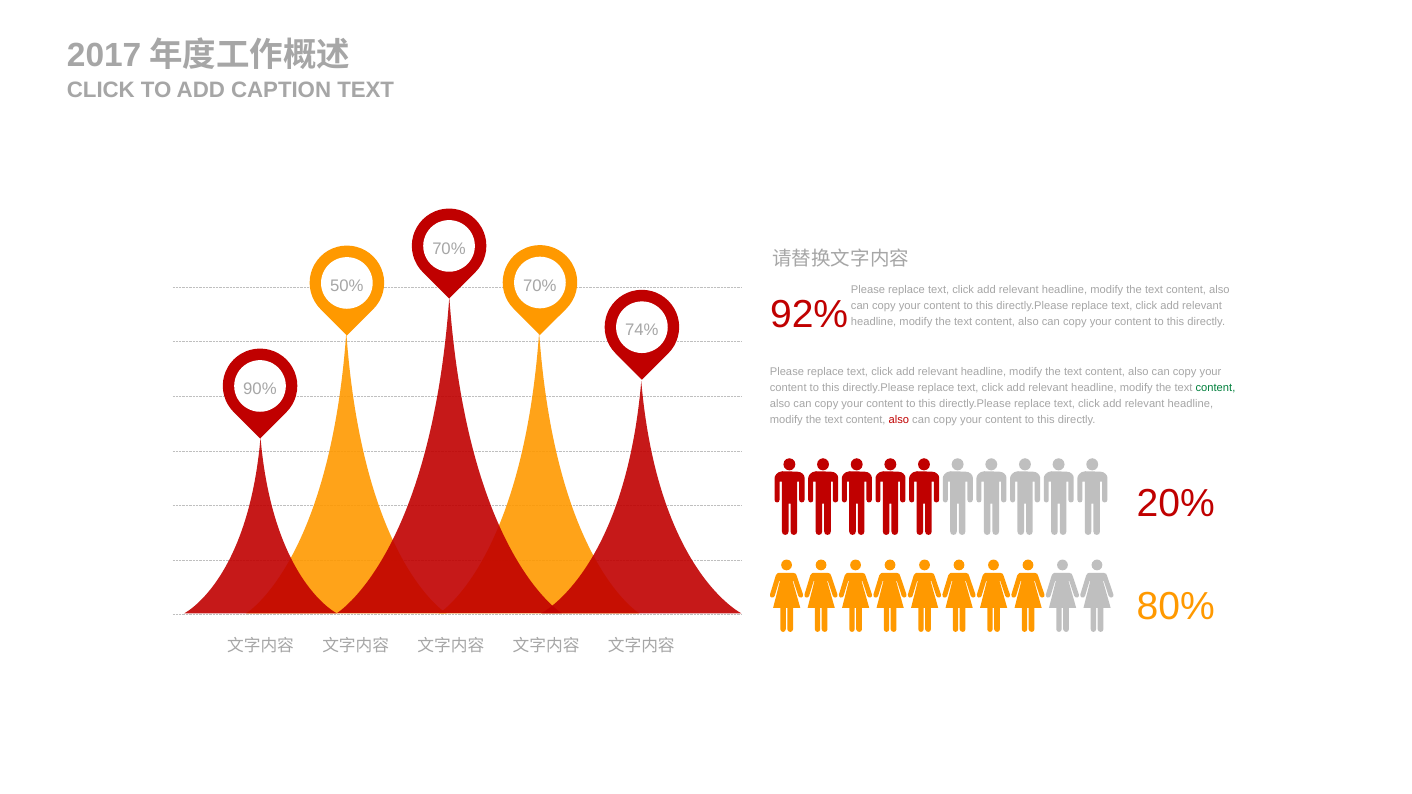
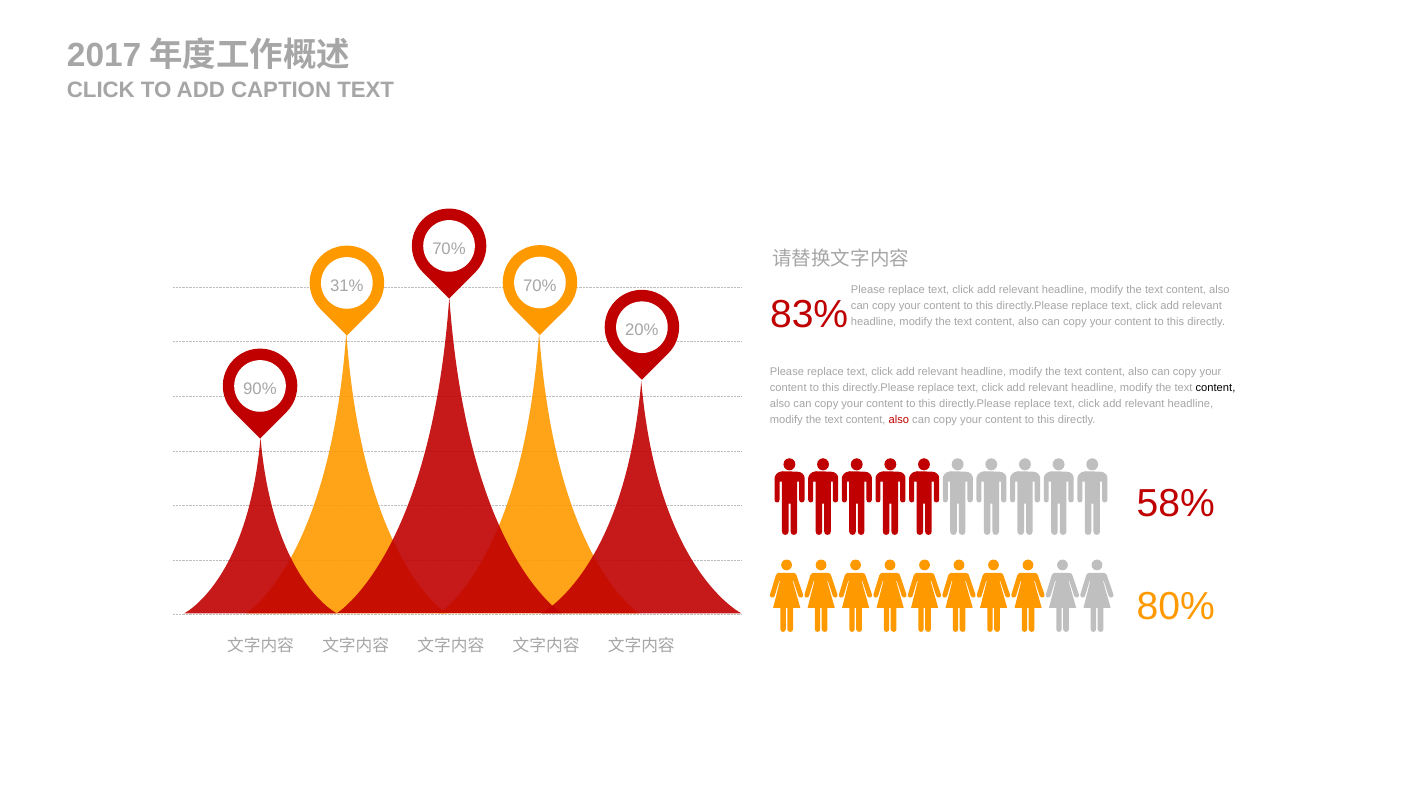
50%: 50% -> 31%
92%: 92% -> 83%
74%: 74% -> 20%
content at (1215, 388) colour: green -> black
20%: 20% -> 58%
